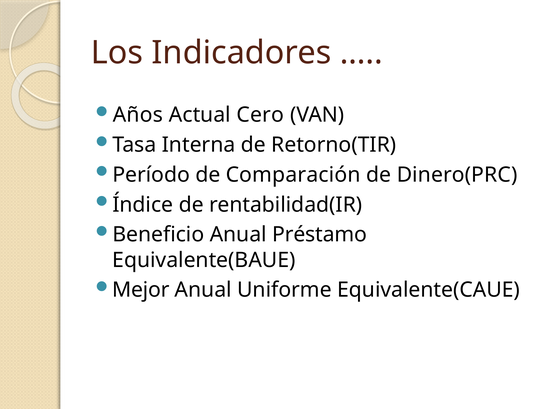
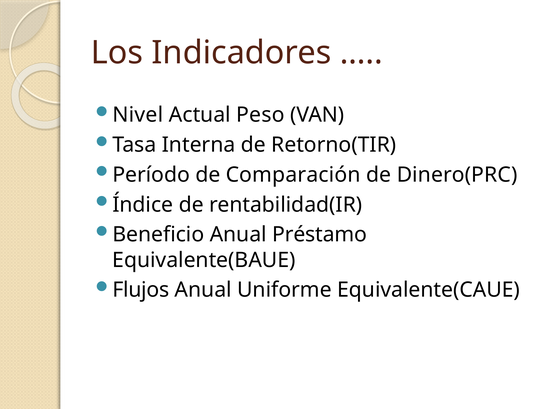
Años: Años -> Nivel
Cero: Cero -> Peso
Mejor: Mejor -> Flujos
